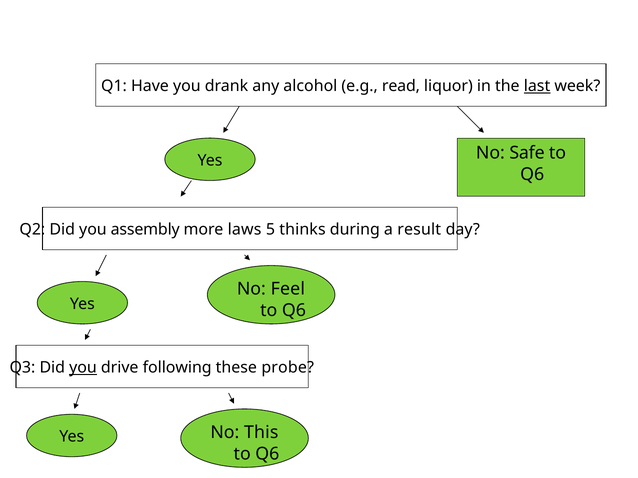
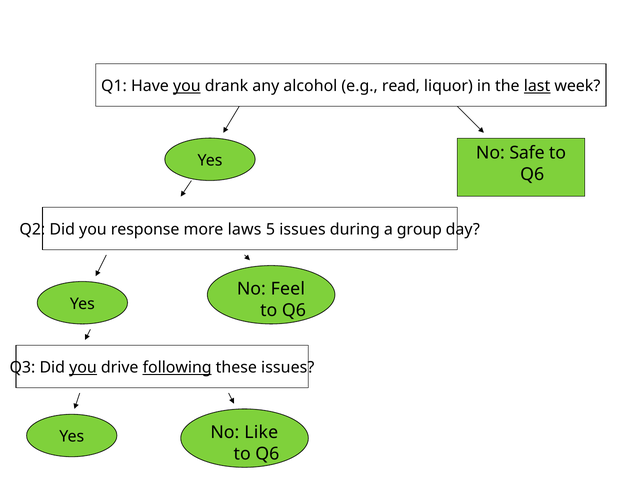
you at (187, 86) underline: none -> present
assembly: assembly -> response
5 thinks: thinks -> issues
result: result -> group
following underline: none -> present
these probe: probe -> issues
This: This -> Like
